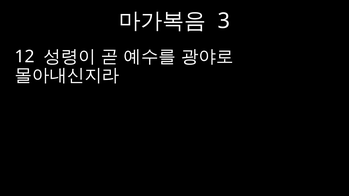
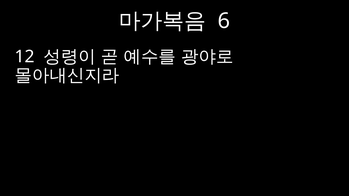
3: 3 -> 6
